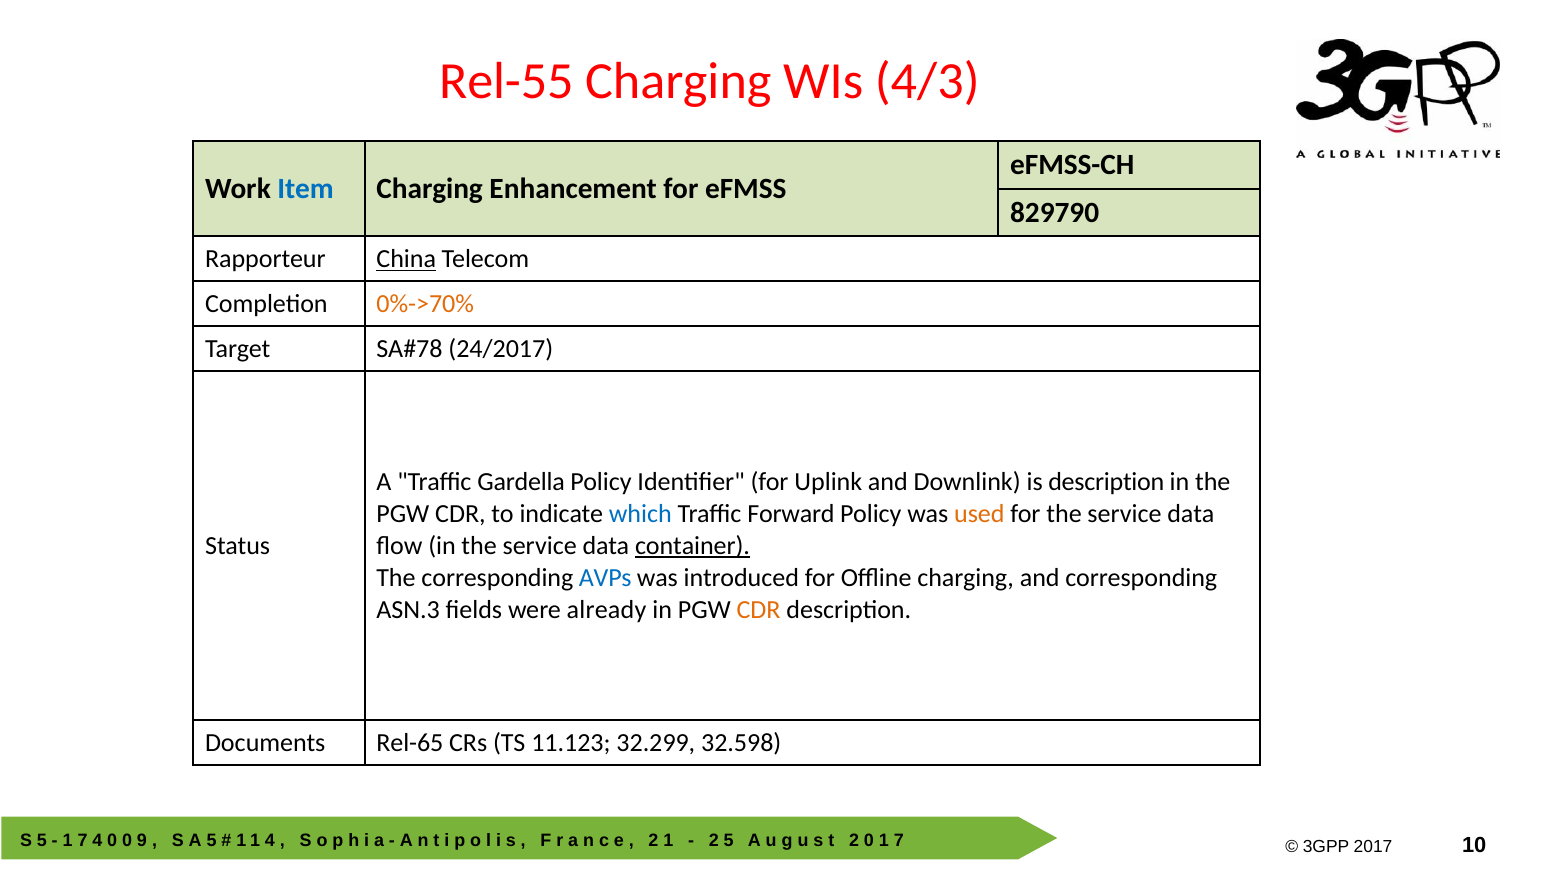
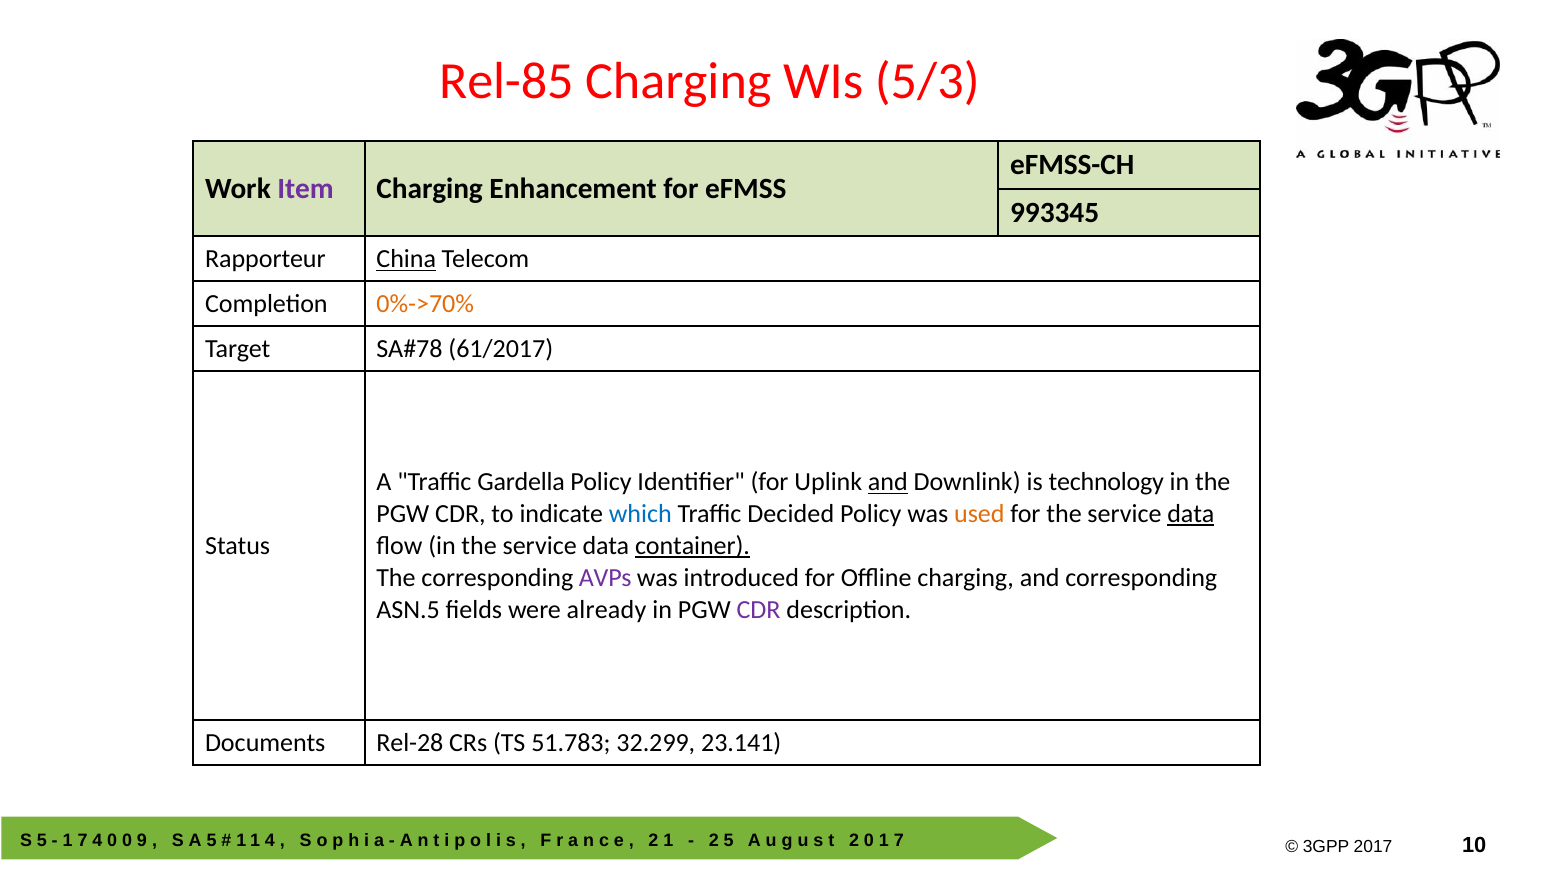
Rel-55: Rel-55 -> Rel-85
4/3: 4/3 -> 5/3
Item colour: blue -> purple
829790: 829790 -> 993345
24/2017: 24/2017 -> 61/2017
and at (888, 482) underline: none -> present
is description: description -> technology
Forward: Forward -> Decided
data at (1191, 514) underline: none -> present
AVPs colour: blue -> purple
ASN.3: ASN.3 -> ASN.5
CDR at (759, 610) colour: orange -> purple
Rel-65: Rel-65 -> Rel-28
11.123: 11.123 -> 51.783
32.598: 32.598 -> 23.141
